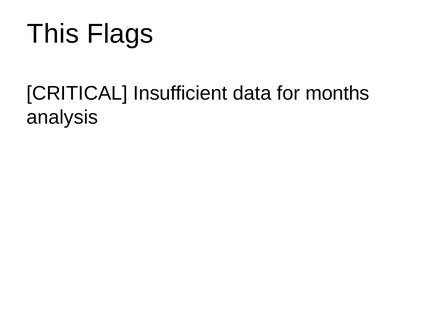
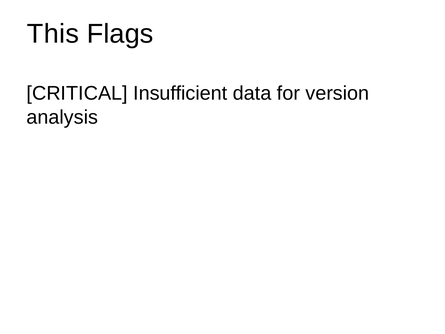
months: months -> version
